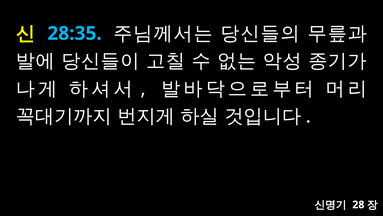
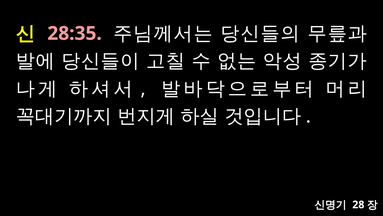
28:35 colour: light blue -> pink
